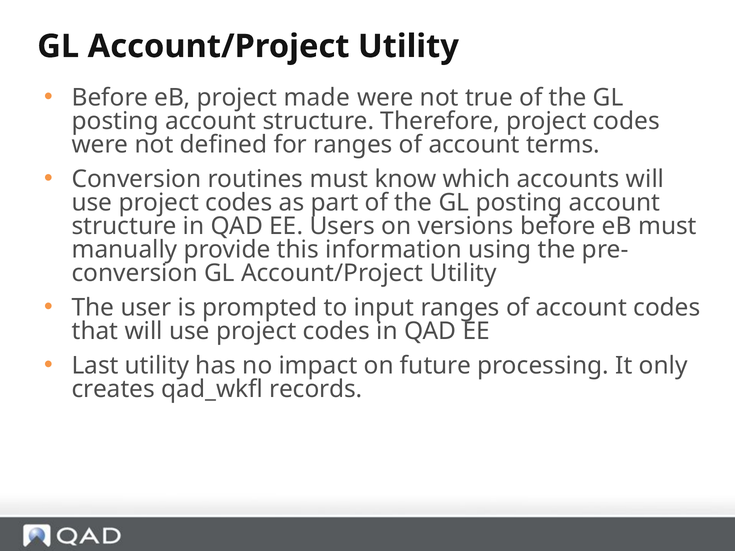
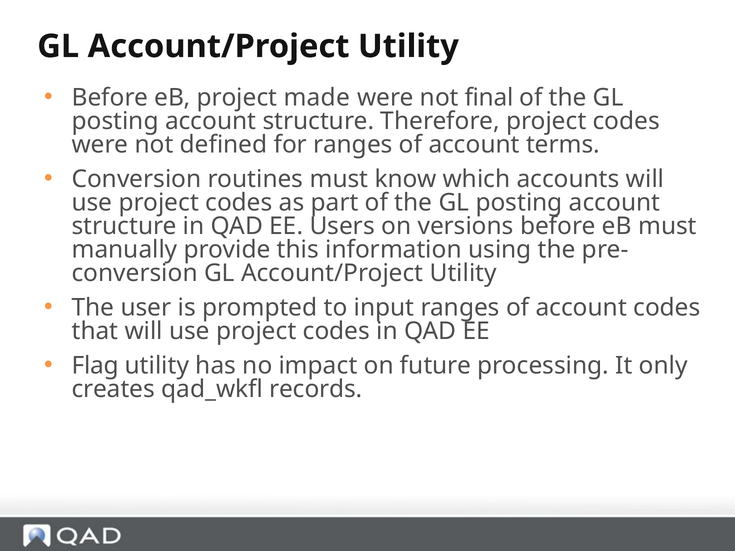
true: true -> final
Last: Last -> Flag
